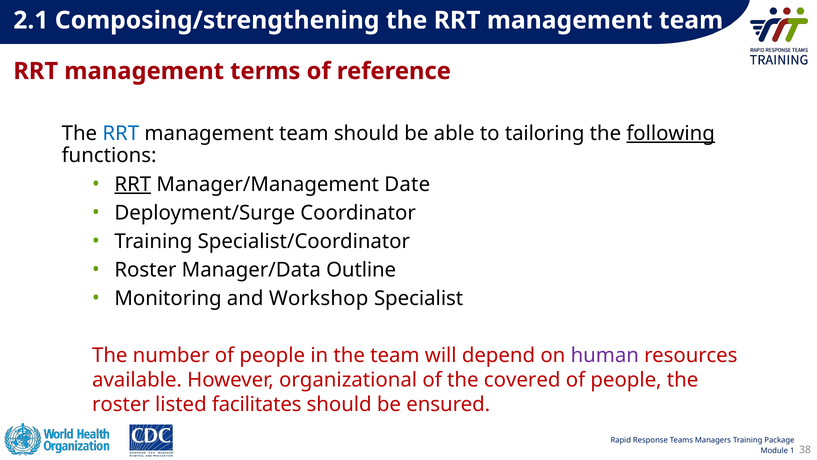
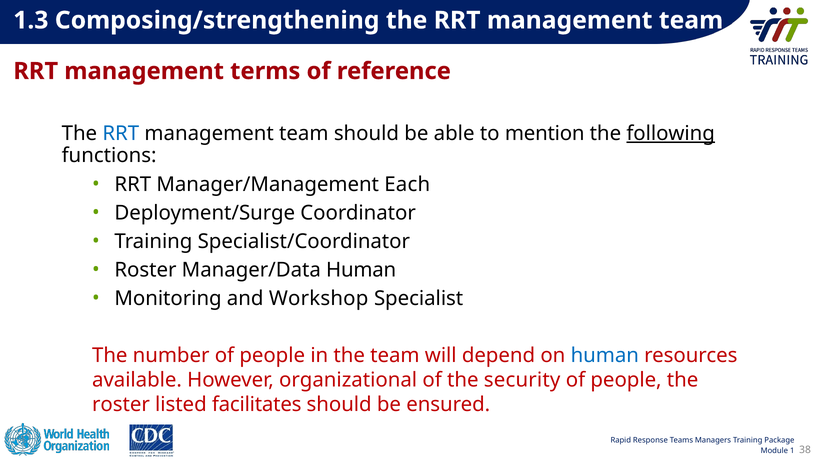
2.1: 2.1 -> 1.3
tailoring: tailoring -> mention
RRT at (133, 184) underline: present -> none
Date: Date -> Each
Manager/Data Outline: Outline -> Human
human at (605, 355) colour: purple -> blue
covered: covered -> security
